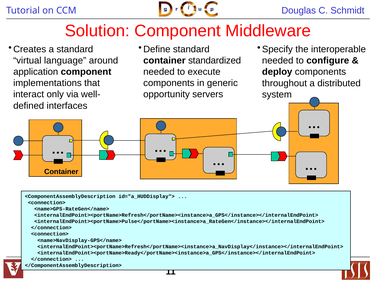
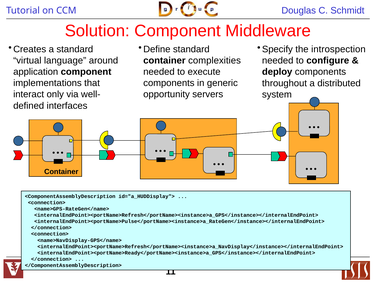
interoperable: interoperable -> introspection
standardized: standardized -> complexities
